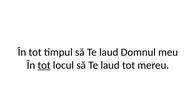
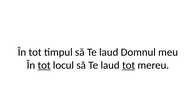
tot at (129, 65) underline: none -> present
